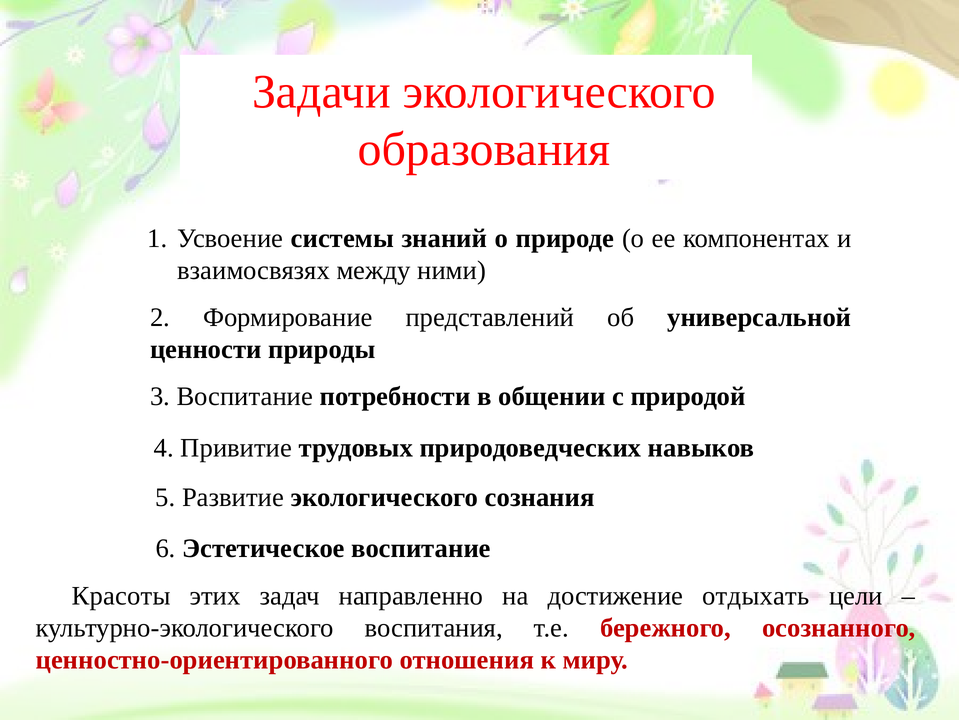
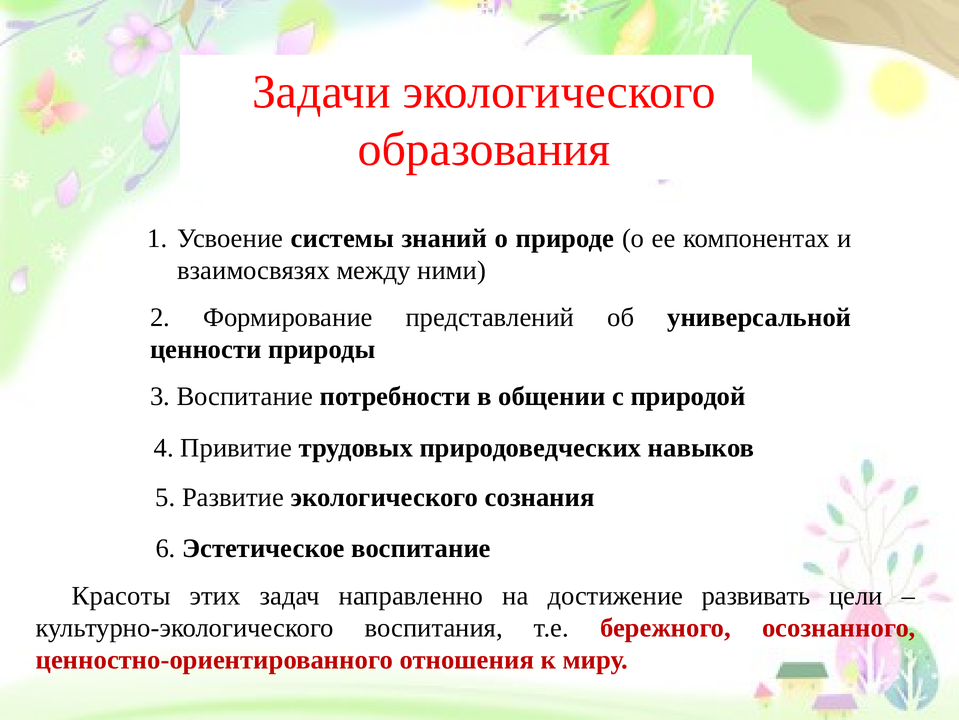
отдыхать: отдыхать -> развивать
